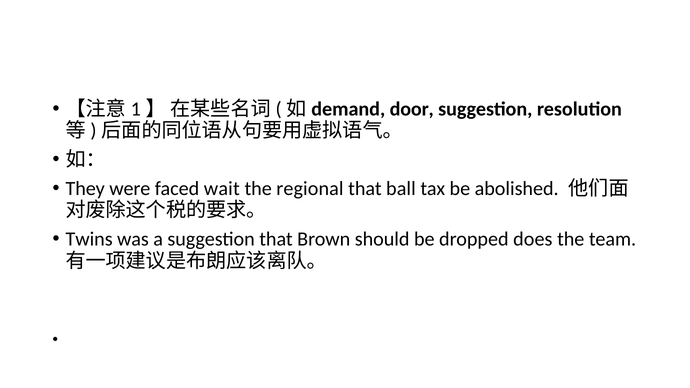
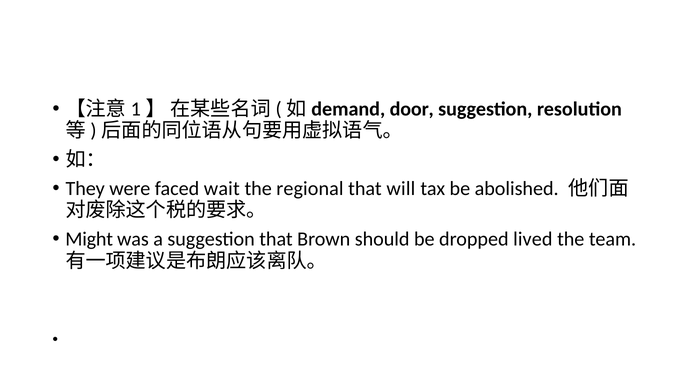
ball: ball -> will
Twins: Twins -> Might
does: does -> lived
